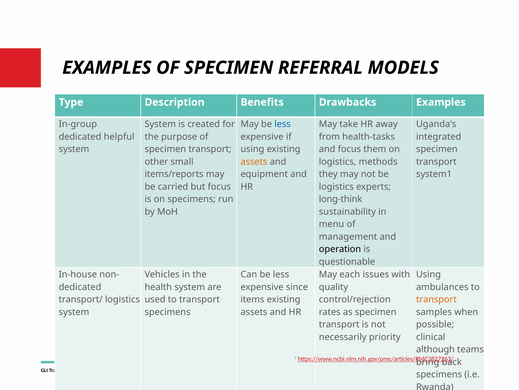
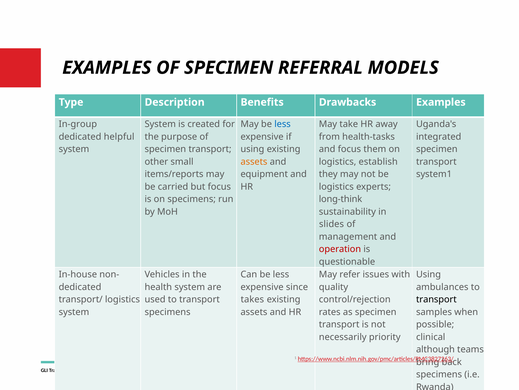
logistics methods: methods -> establish
menu: menu -> slides
operation colour: black -> red
each: each -> refer
items: items -> takes
transport at (436, 300) colour: orange -> black
